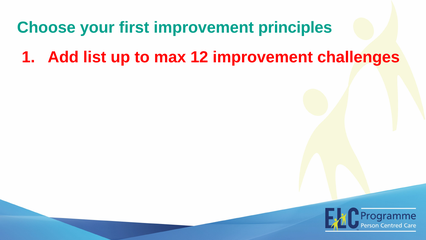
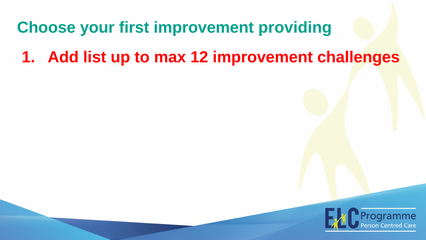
principles: principles -> providing
